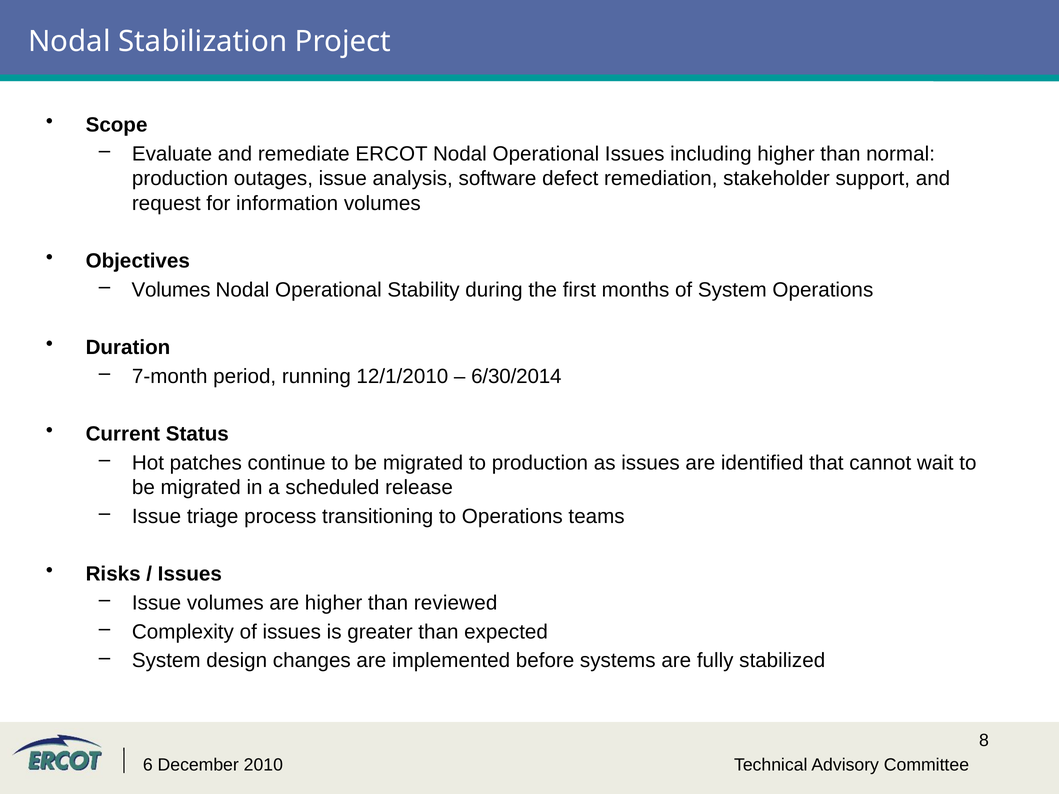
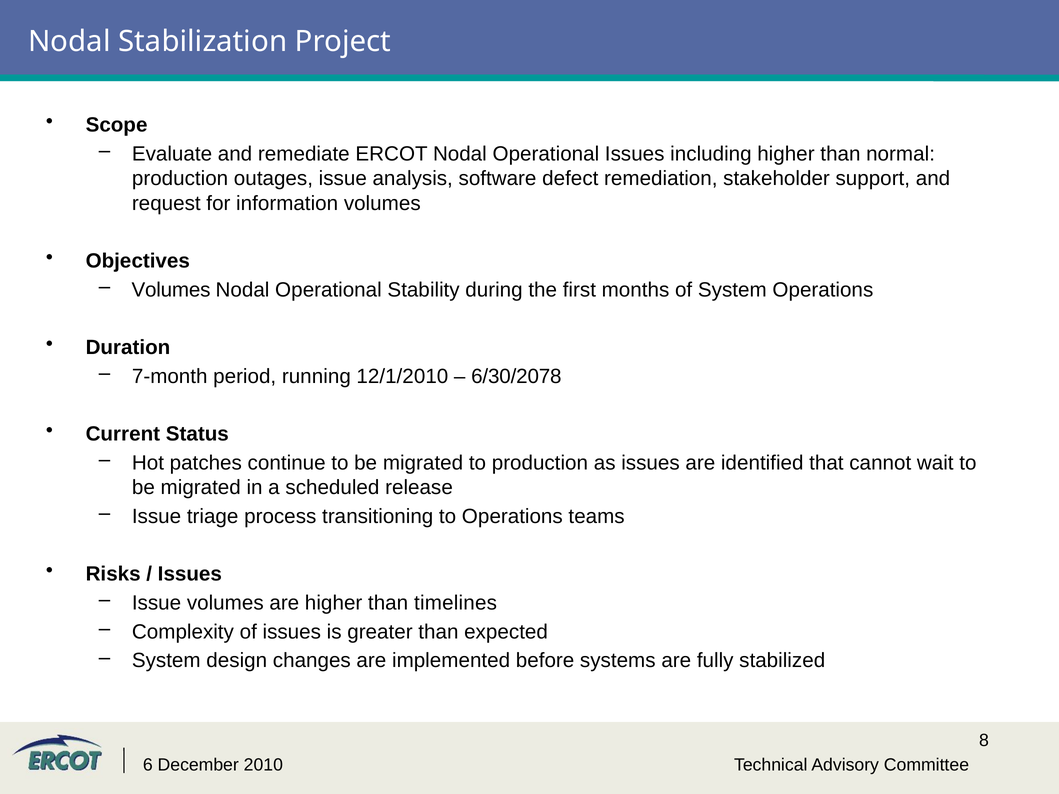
6/30/2014: 6/30/2014 -> 6/30/2078
reviewed: reviewed -> timelines
